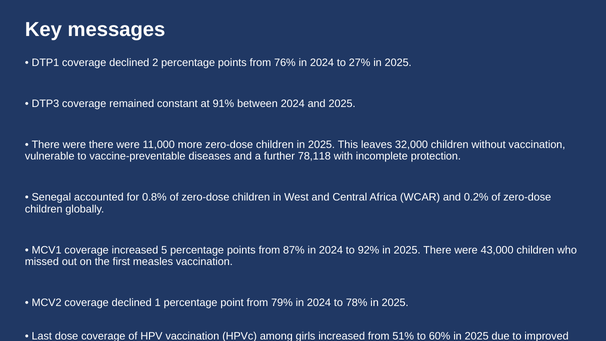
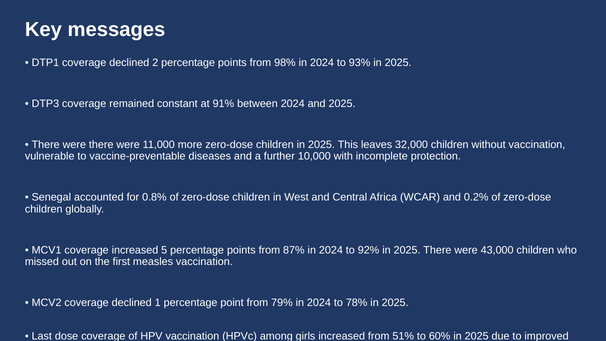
76%: 76% -> 98%
27%: 27% -> 93%
78,118: 78,118 -> 10,000
